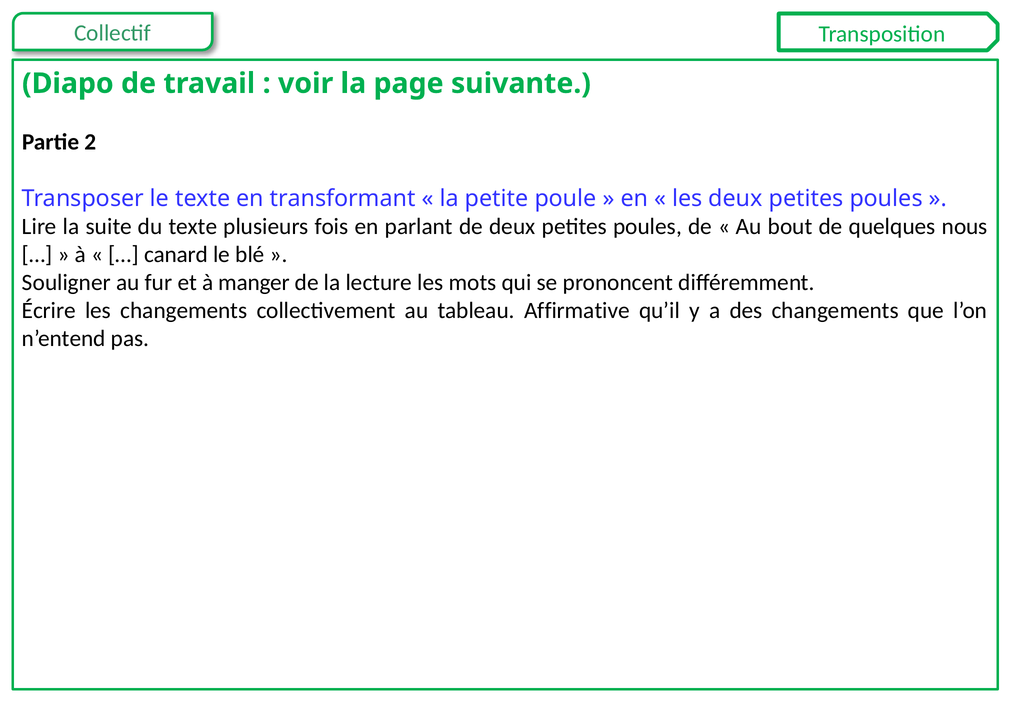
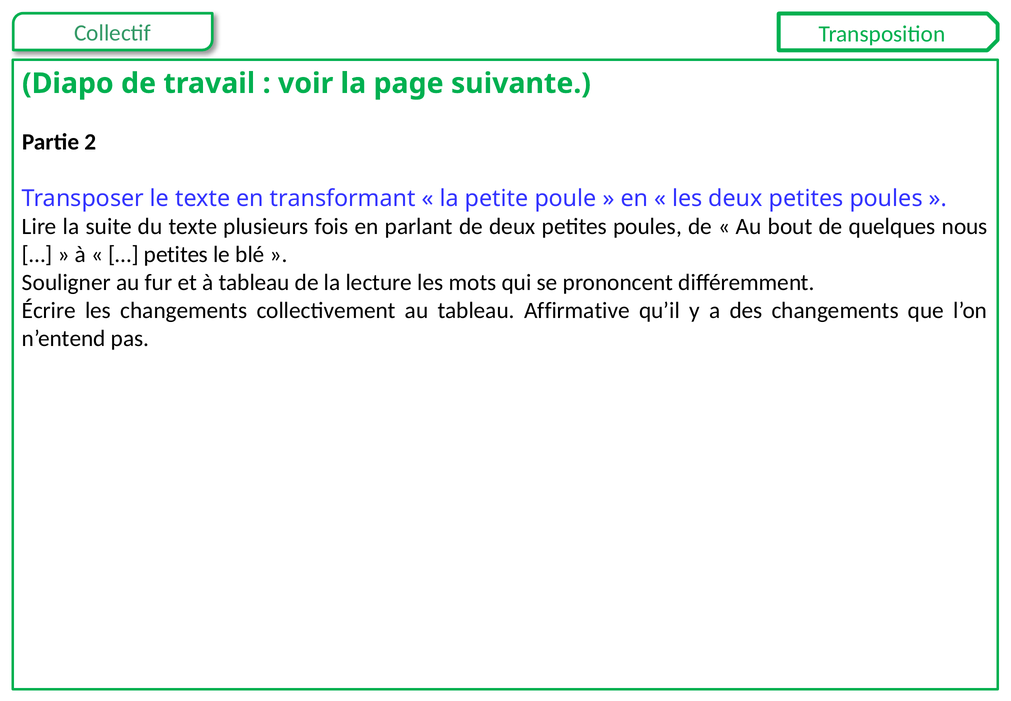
canard at (176, 254): canard -> petites
à manger: manger -> tableau
